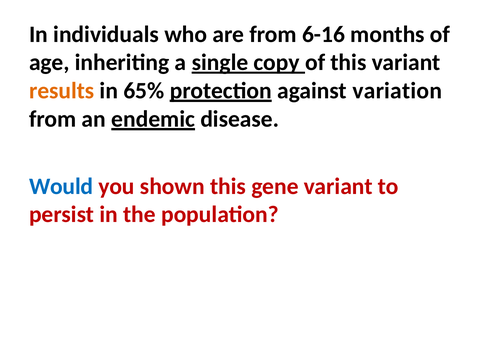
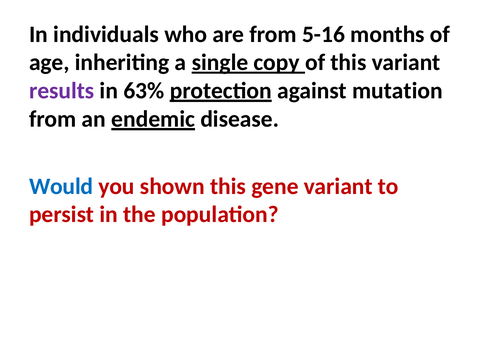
6-16: 6-16 -> 5-16
results colour: orange -> purple
65%: 65% -> 63%
variation: variation -> mutation
